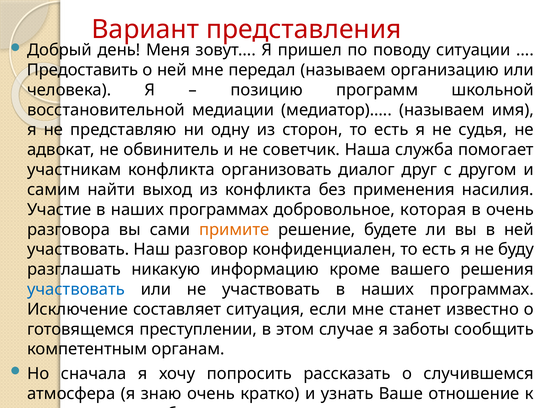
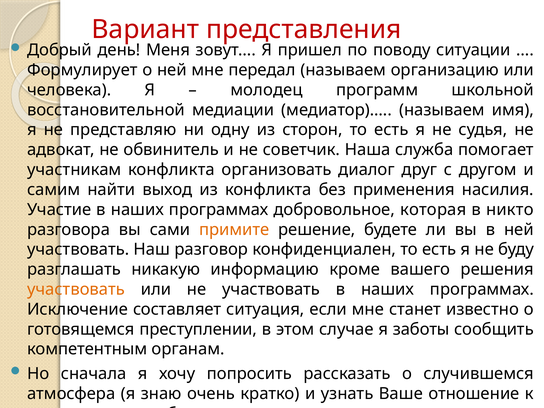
Предоставить: Предоставить -> Формулирует
позицию: позицию -> молодец
в очень: очень -> никто
участвовать at (76, 289) colour: blue -> orange
